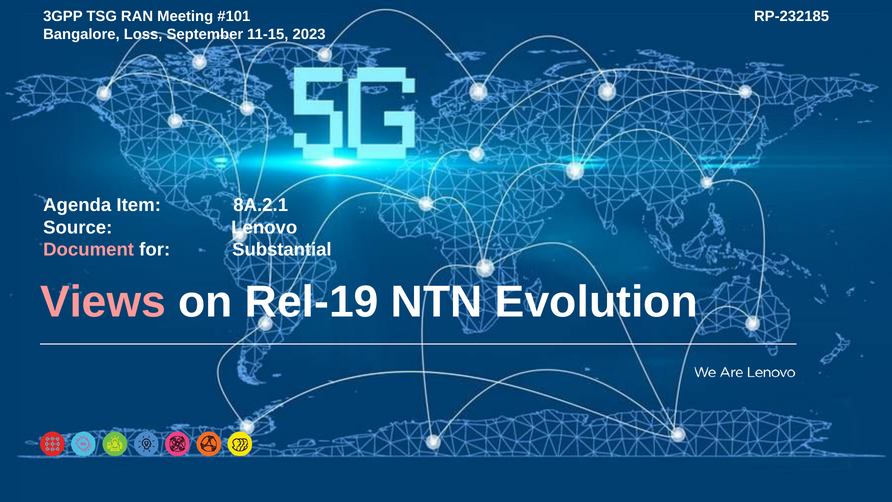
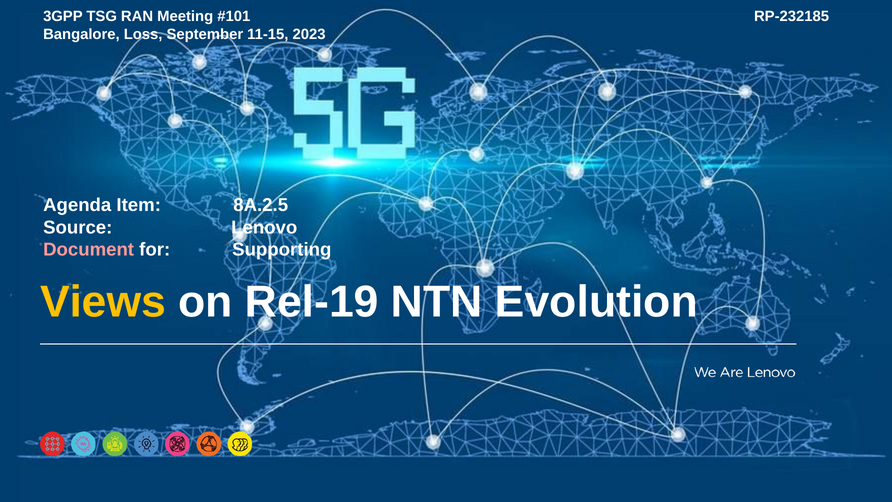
8A.2.1: 8A.2.1 -> 8A.2.5
Substantial: Substantial -> Supporting
Views colour: pink -> yellow
